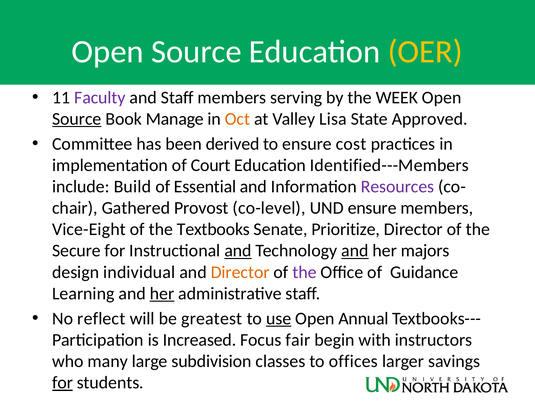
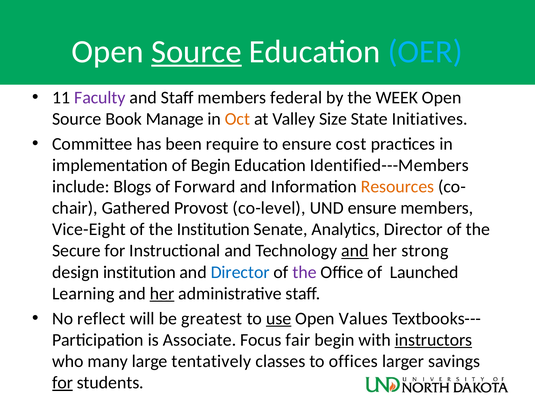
Source at (196, 52) underline: none -> present
OER colour: yellow -> light blue
serving: serving -> federal
Source at (77, 119) underline: present -> none
Lisa: Lisa -> Size
Approved: Approved -> Initiatives
derived: derived -> require
of Court: Court -> Begin
Build: Build -> Blogs
Essential: Essential -> Forward
Resources colour: purple -> orange
the Textbooks: Textbooks -> Institution
Prioritize: Prioritize -> Analytics
and at (238, 251) underline: present -> none
majors: majors -> strong
design individual: individual -> institution
Director at (240, 272) colour: orange -> blue
Guidance: Guidance -> Launched
Annual: Annual -> Values
Increased: Increased -> Associate
instructors underline: none -> present
subdivision: subdivision -> tentatively
